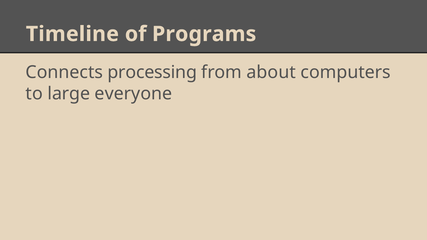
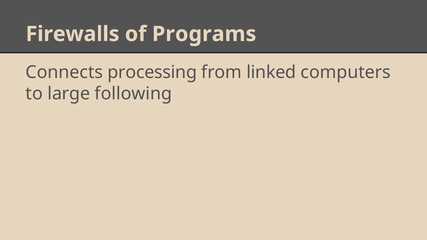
Timeline: Timeline -> Firewalls
about: about -> linked
everyone: everyone -> following
